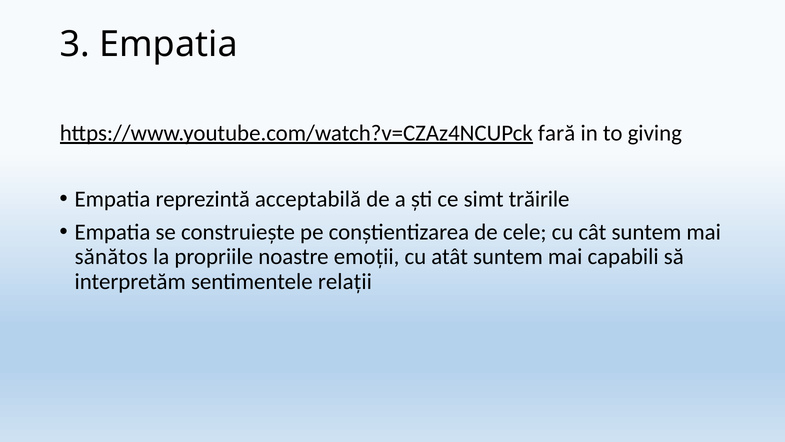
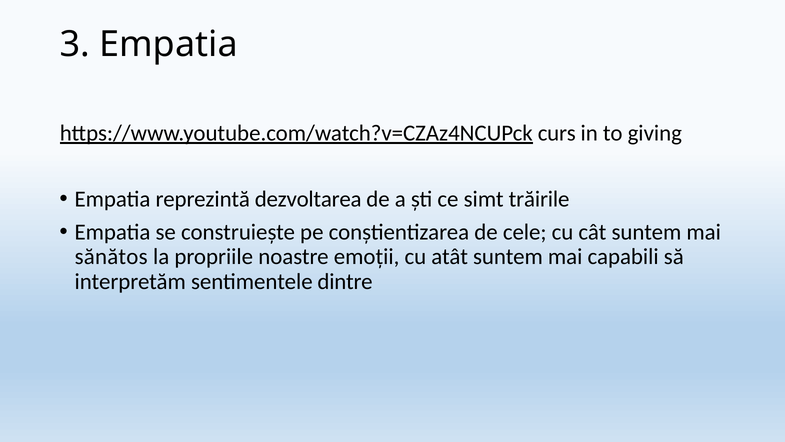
fară: fară -> curs
acceptabilă: acceptabilă -> dezvoltarea
relații: relații -> dintre
